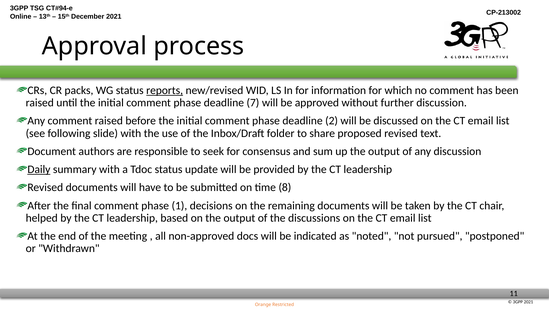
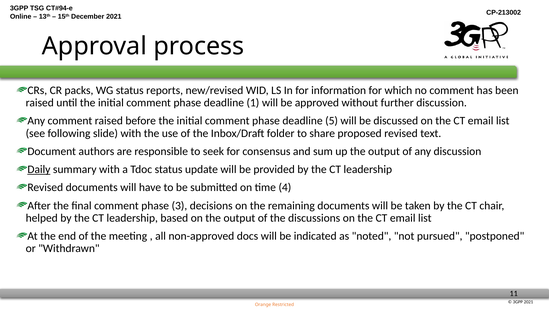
reports underline: present -> none
7: 7 -> 1
2: 2 -> 5
8: 8 -> 4
1: 1 -> 3
